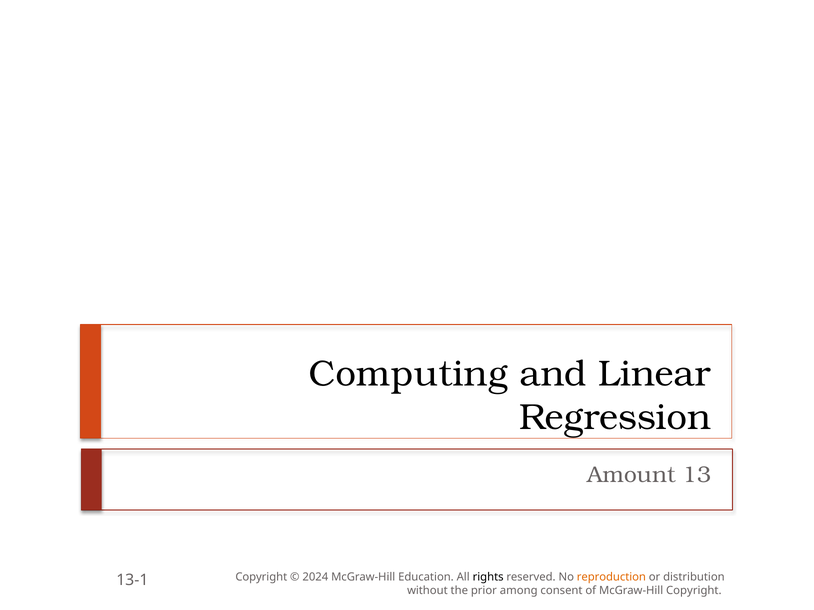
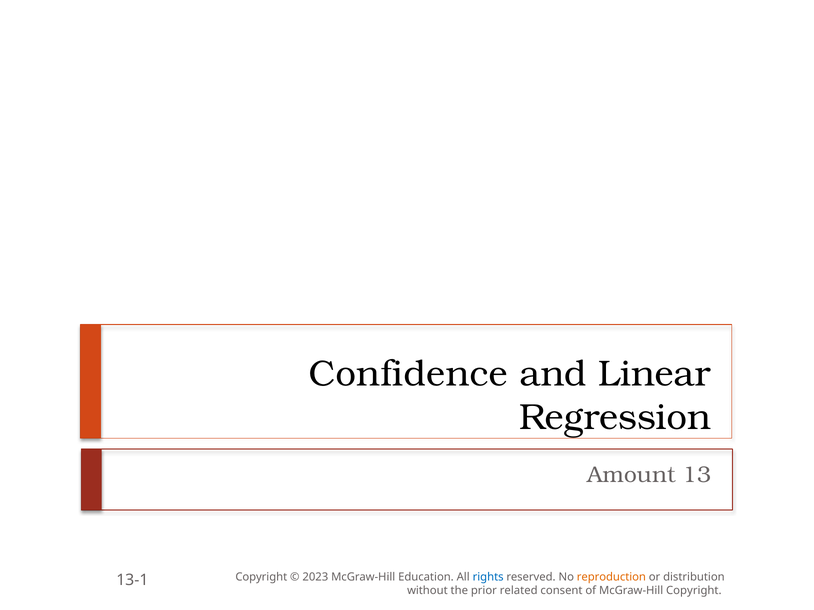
Computing: Computing -> Confidence
2024: 2024 -> 2023
rights colour: black -> blue
among: among -> related
